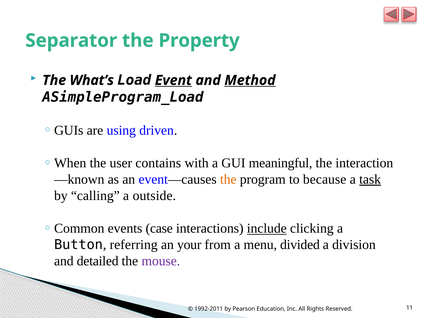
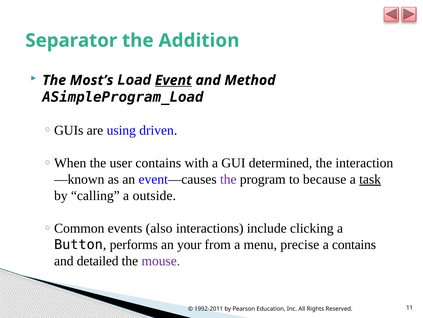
Property: Property -> Addition
What’s: What’s -> Most’s
Method underline: present -> none
meaningful: meaningful -> determined
the at (228, 179) colour: orange -> purple
case: case -> also
include underline: present -> none
referring: referring -> performs
divided: divided -> precise
a division: division -> contains
